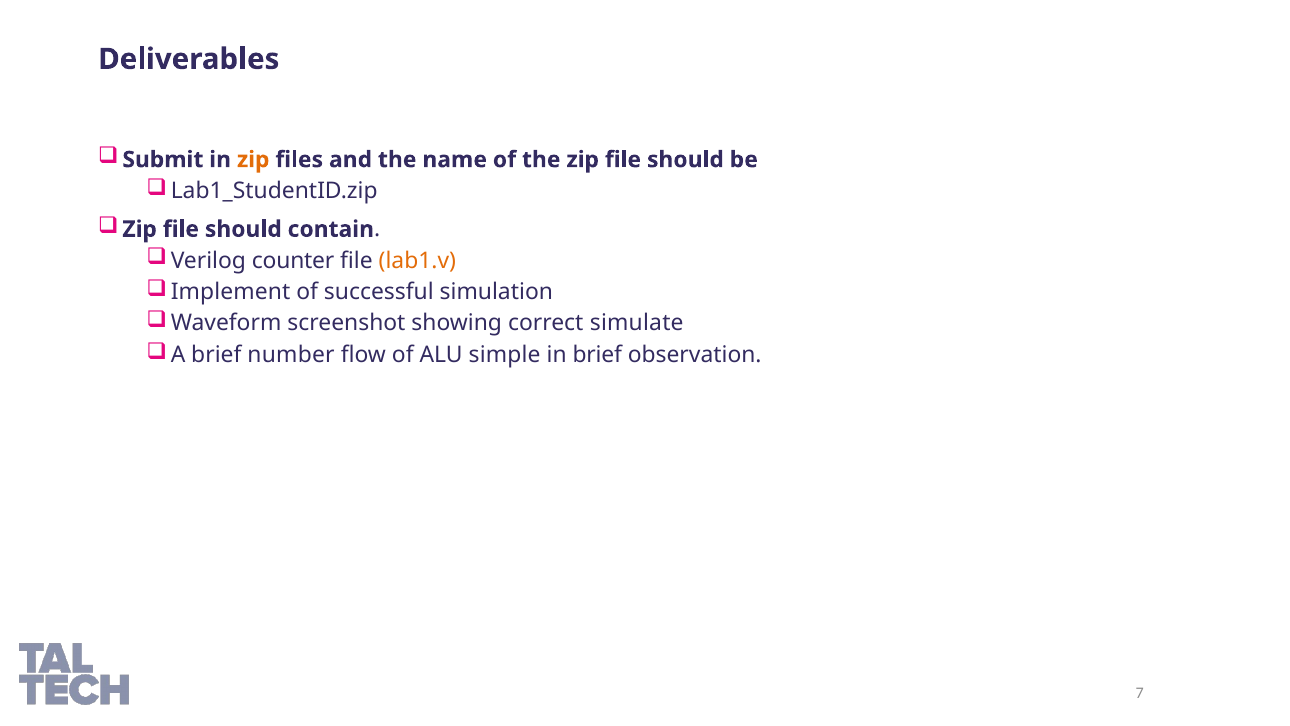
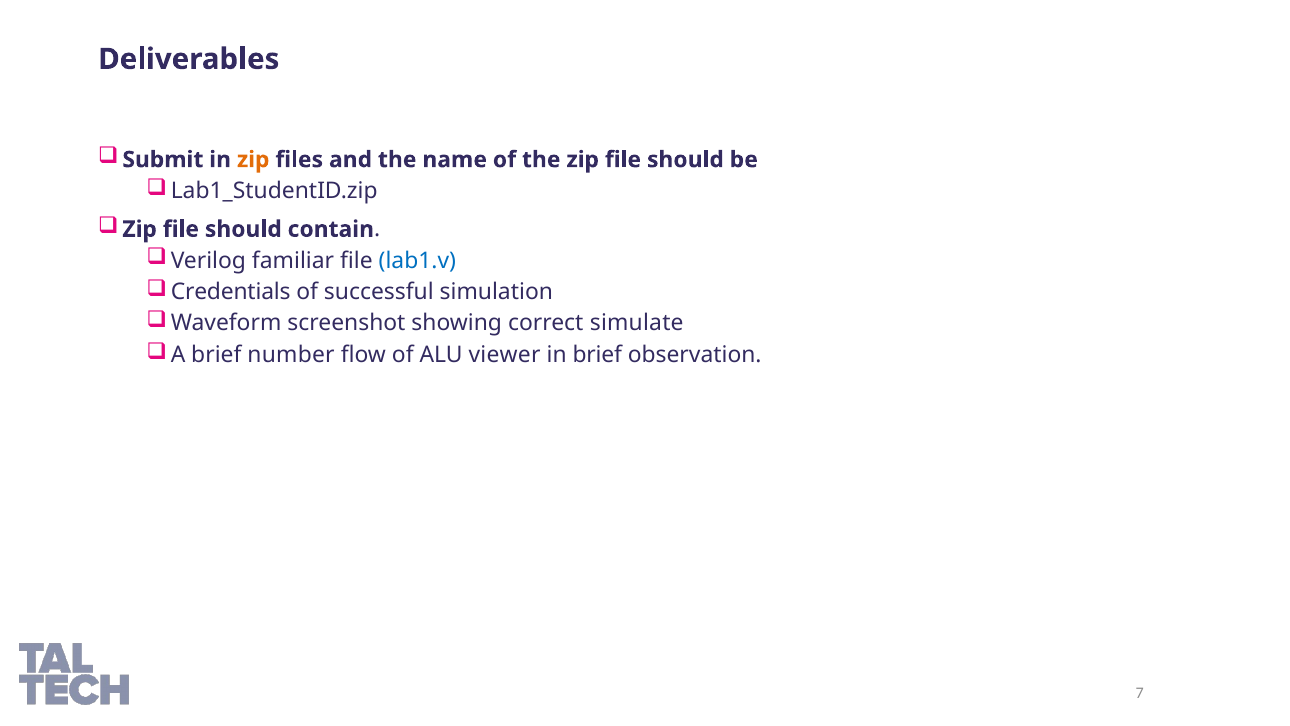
counter: counter -> familiar
lab1.v colour: orange -> blue
Implement: Implement -> Credentials
simple: simple -> viewer
